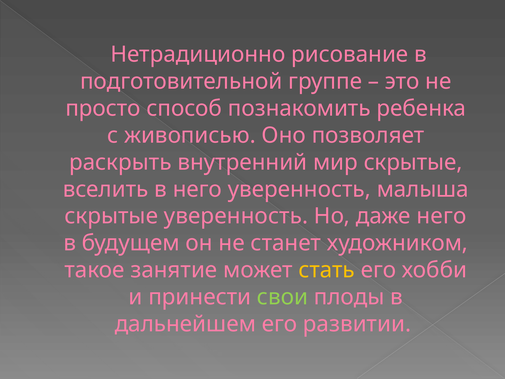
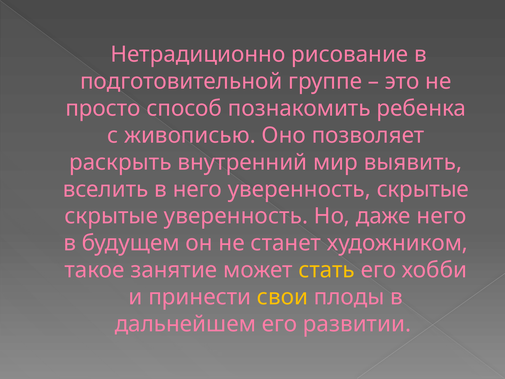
мир скрытые: скрытые -> выявить
уверенность малыша: малыша -> скрытые
свои colour: light green -> yellow
